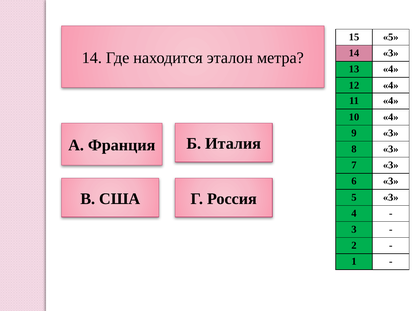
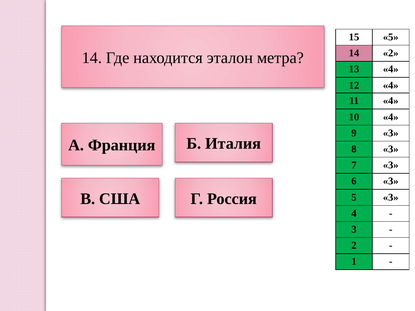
14 3: 3 -> 2
